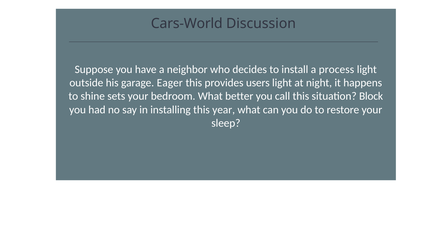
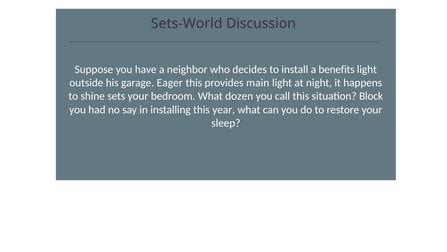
Cars-World: Cars-World -> Sets-World
process: process -> benefits
users: users -> main
better: better -> dozen
